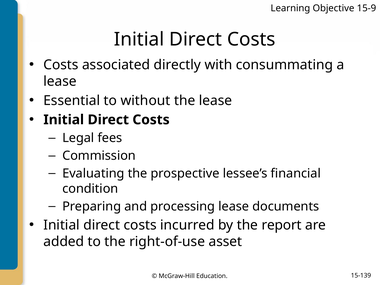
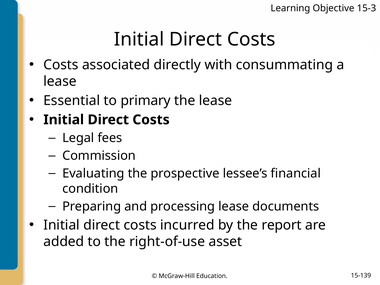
15-9: 15-9 -> 15-3
without: without -> primary
